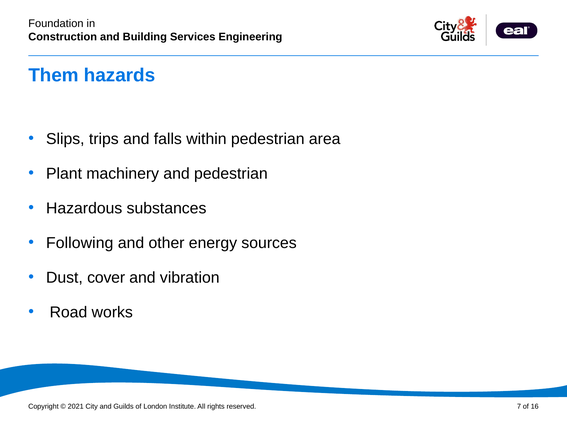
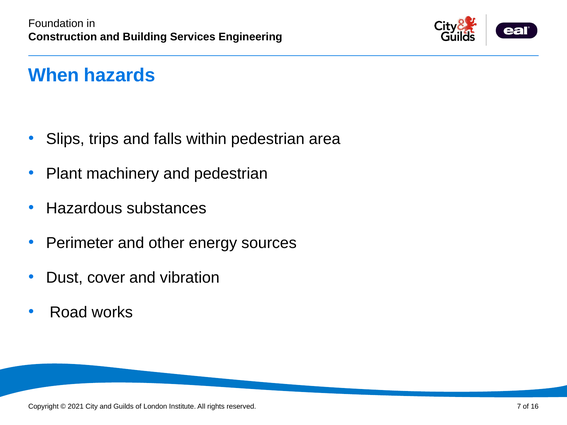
Them: Them -> When
Following: Following -> Perimeter
